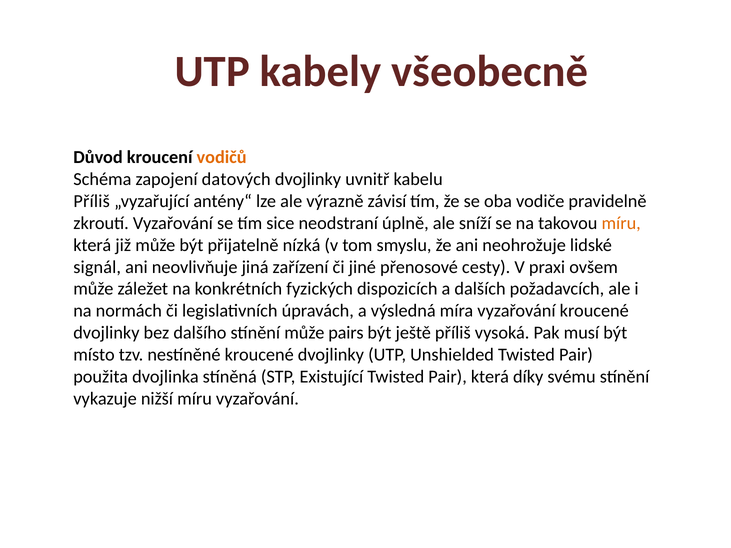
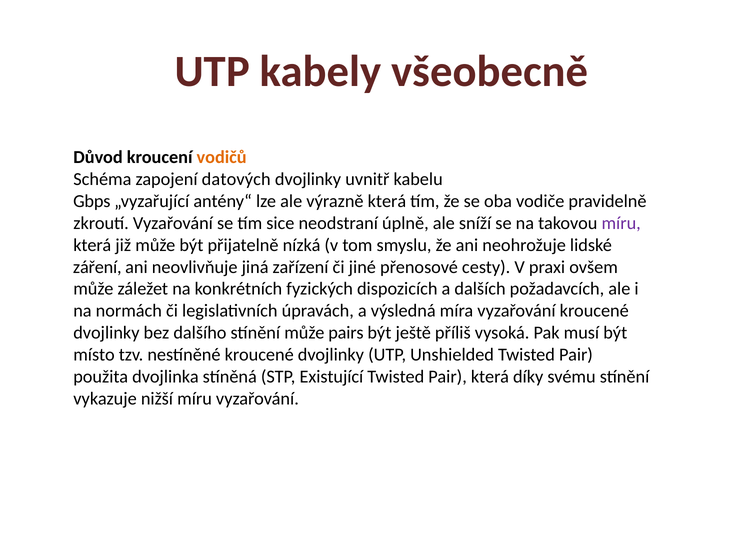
Příliš at (92, 201): Příliš -> Gbps
výrazně závisí: závisí -> která
míru at (621, 223) colour: orange -> purple
signál: signál -> záření
